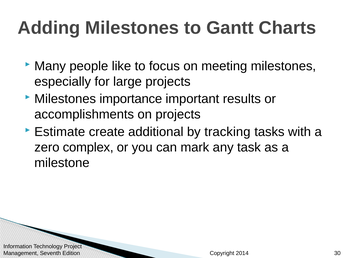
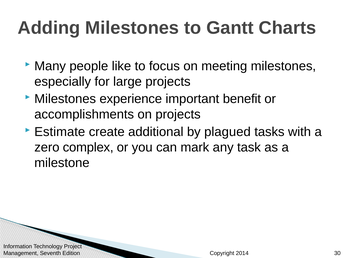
importance: importance -> experience
results: results -> benefit
tracking: tracking -> plagued
